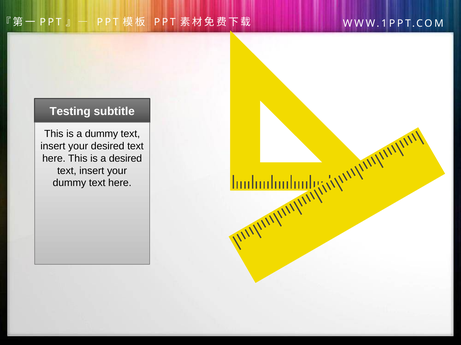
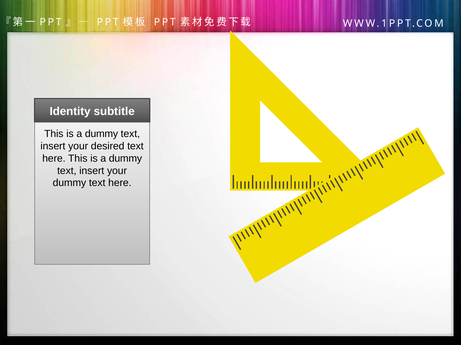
Testing: Testing -> Identity
desired at (125, 159): desired -> dummy
